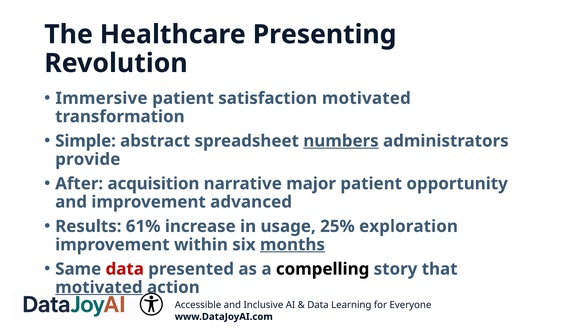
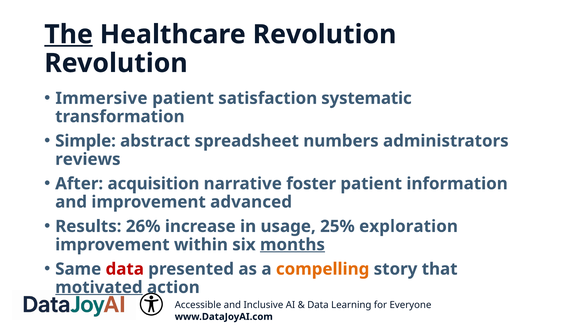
The underline: none -> present
Healthcare Presenting: Presenting -> Revolution
satisfaction motivated: motivated -> systematic
numbers underline: present -> none
provide: provide -> reviews
major: major -> foster
opportunity: opportunity -> information
61%: 61% -> 26%
compelling colour: black -> orange
